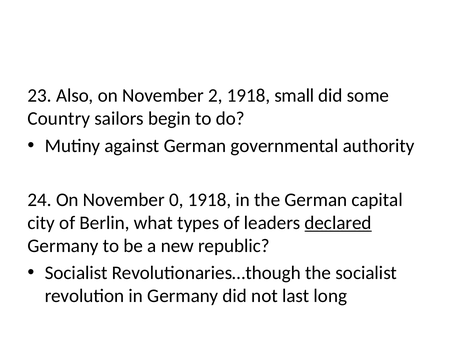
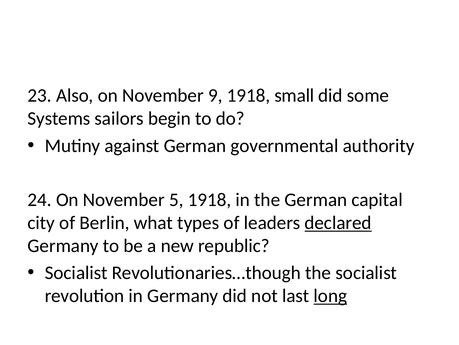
2: 2 -> 9
Country: Country -> Systems
0: 0 -> 5
long underline: none -> present
